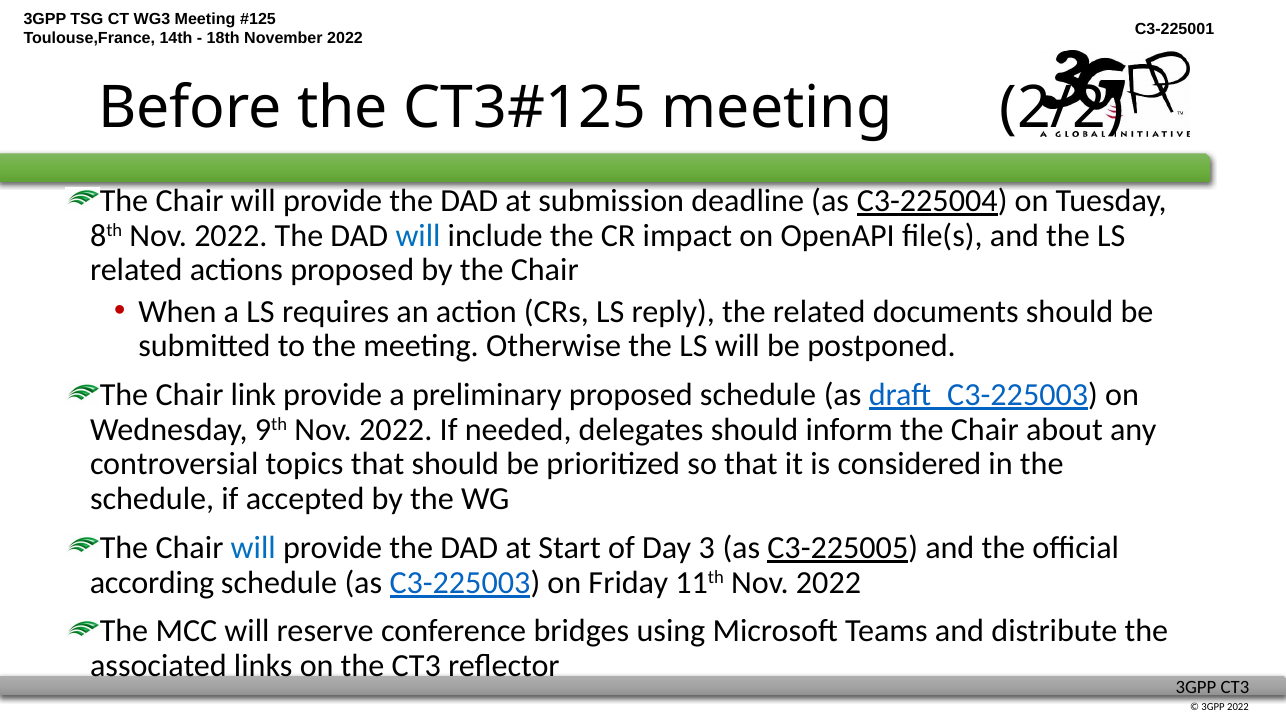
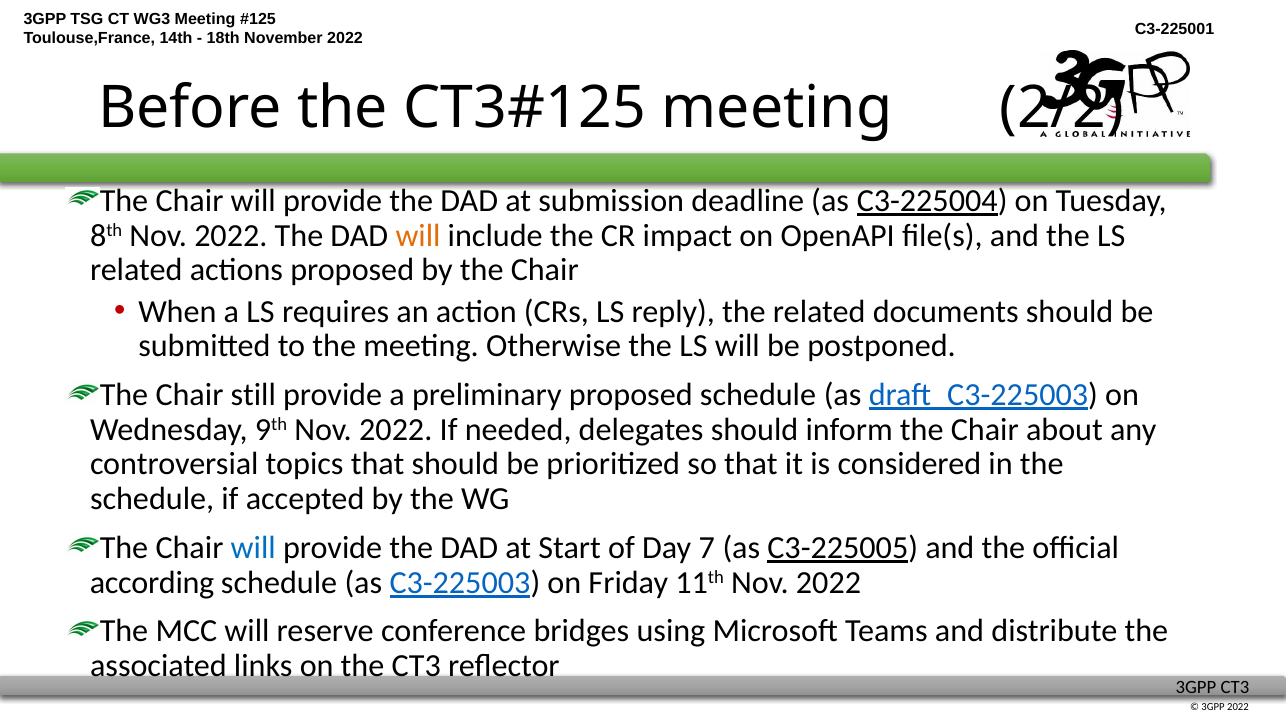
will at (418, 236) colour: blue -> orange
link: link -> still
3: 3 -> 7
